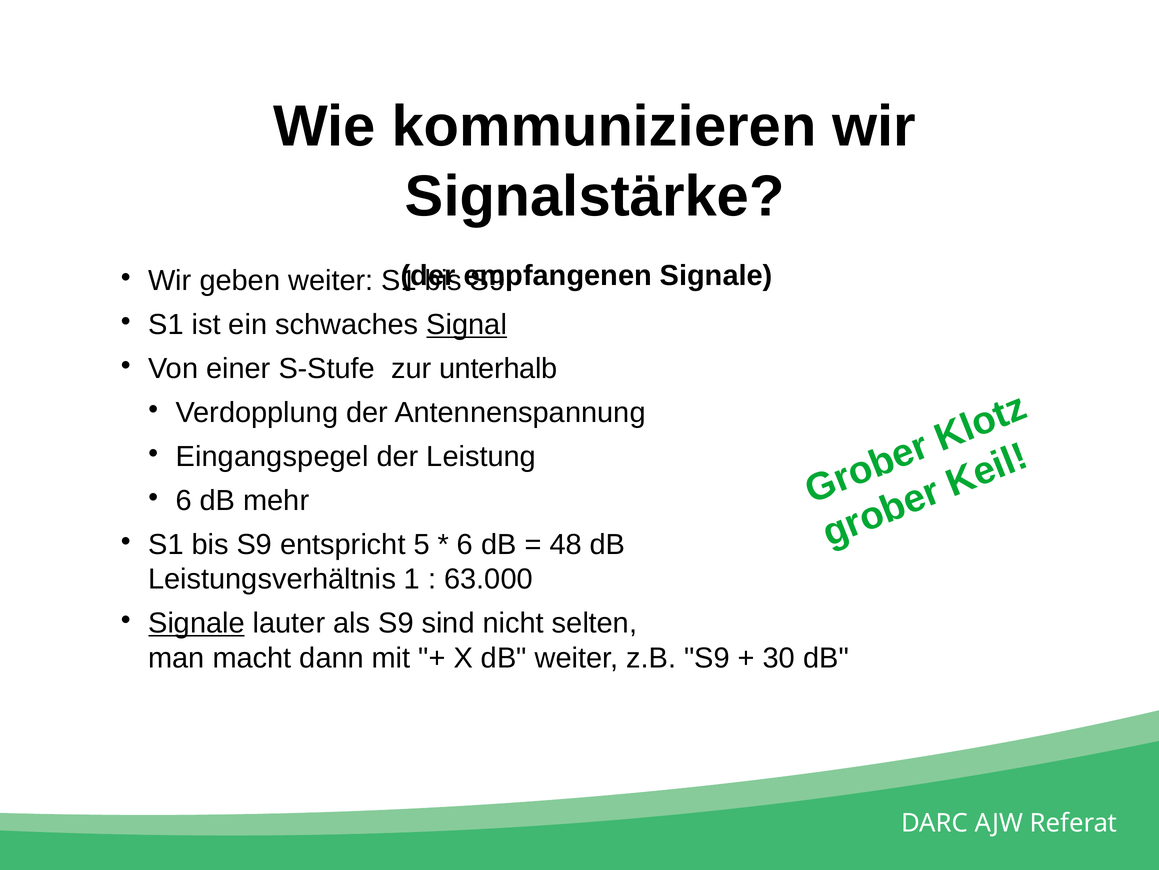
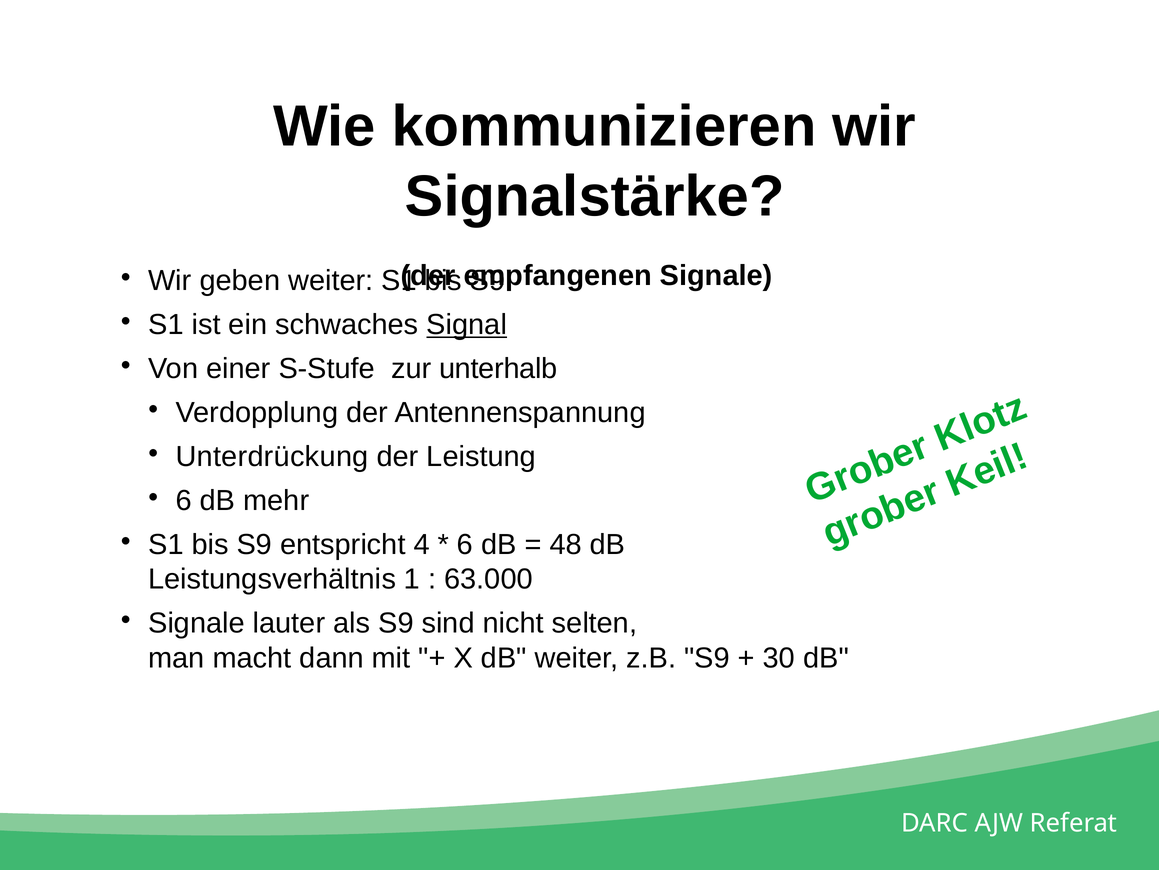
Eingangspegel: Eingangspegel -> Unterdrückung
5: 5 -> 4
Signale at (196, 623) underline: present -> none
